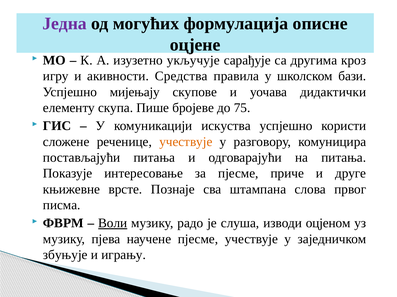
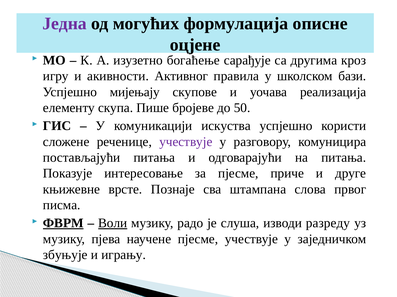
укључује: укључује -> богаћење
Средства: Средства -> Активног
дидактички: дидактички -> реализација
75: 75 -> 50
учествује at (186, 142) colour: orange -> purple
ФВРМ underline: none -> present
оцјеном: оцјеном -> разреду
